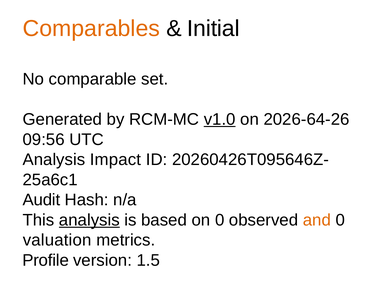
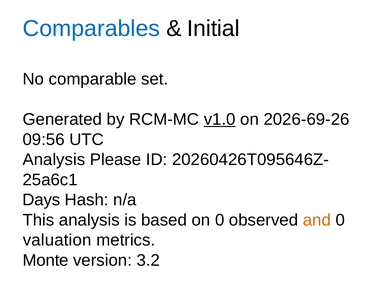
Comparables colour: orange -> blue
2026-64-26: 2026-64-26 -> 2026-69-26
Impact: Impact -> Please
Audit: Audit -> Days
analysis at (89, 220) underline: present -> none
Profile: Profile -> Monte
1.5: 1.5 -> 3.2
